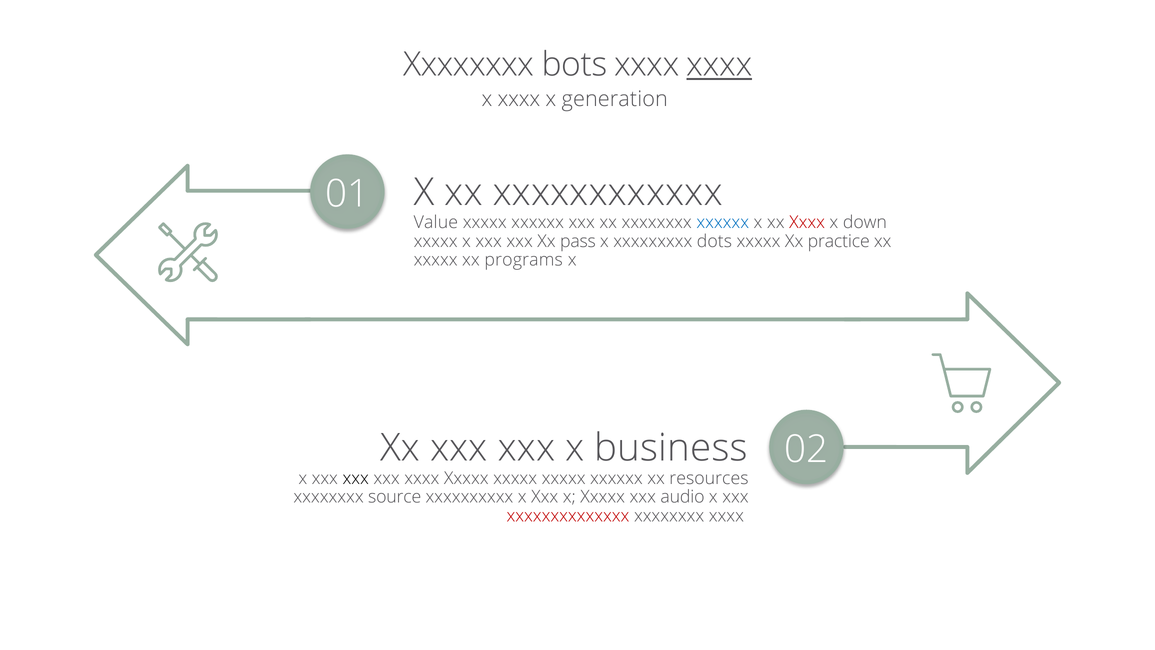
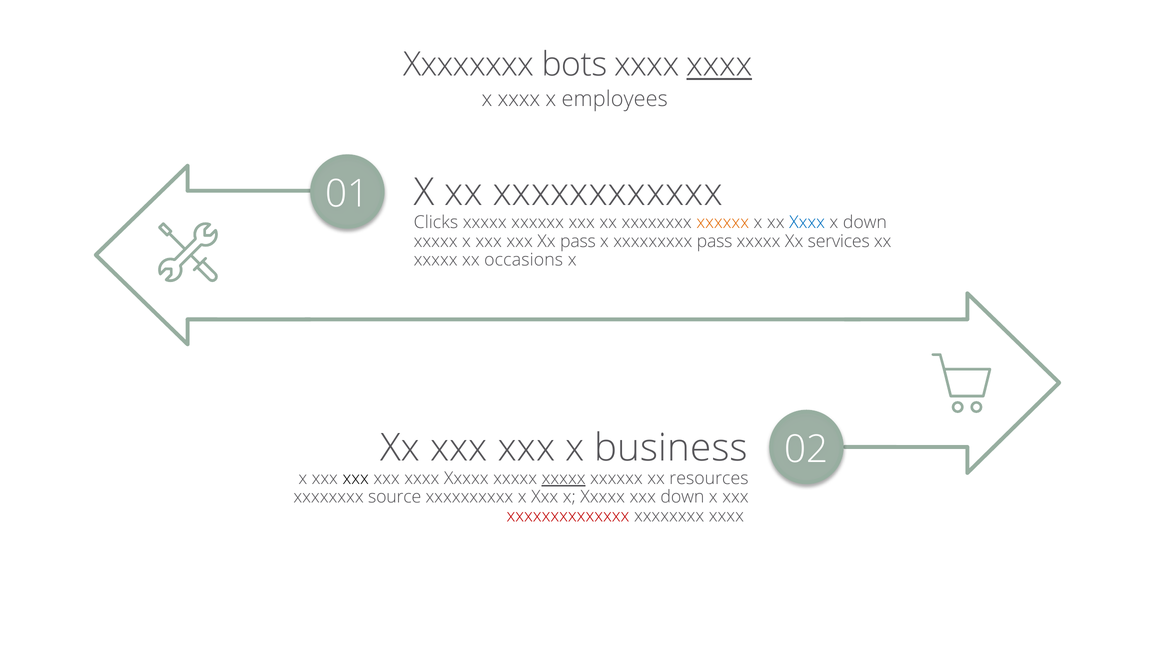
generation: generation -> employees
Value: Value -> Clicks
xxxxxx at (723, 222) colour: blue -> orange
Xxxx at (807, 222) colour: red -> blue
xxxxxxxxx dots: dots -> pass
practice: practice -> services
programs: programs -> occasions
xxxxx at (564, 478) underline: none -> present
xxx audio: audio -> down
